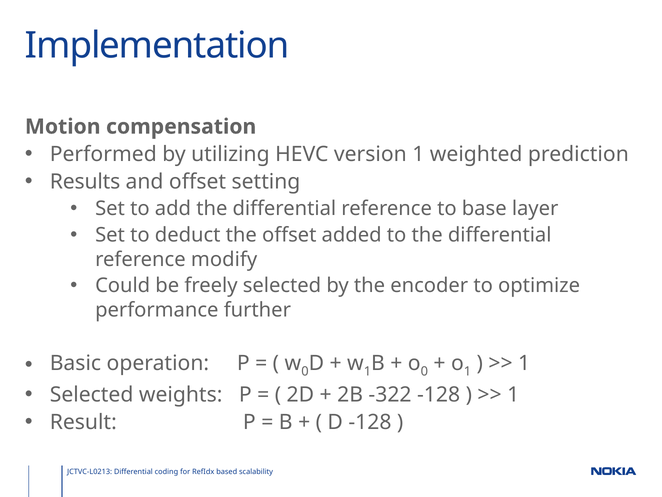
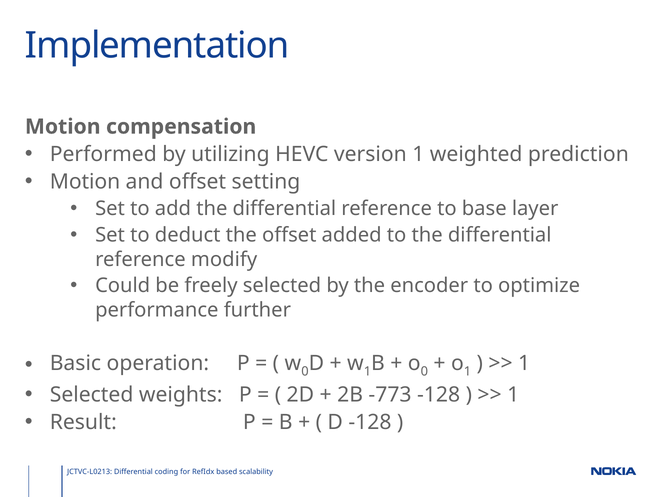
Results at (85, 182): Results -> Motion
-322: -322 -> -773
